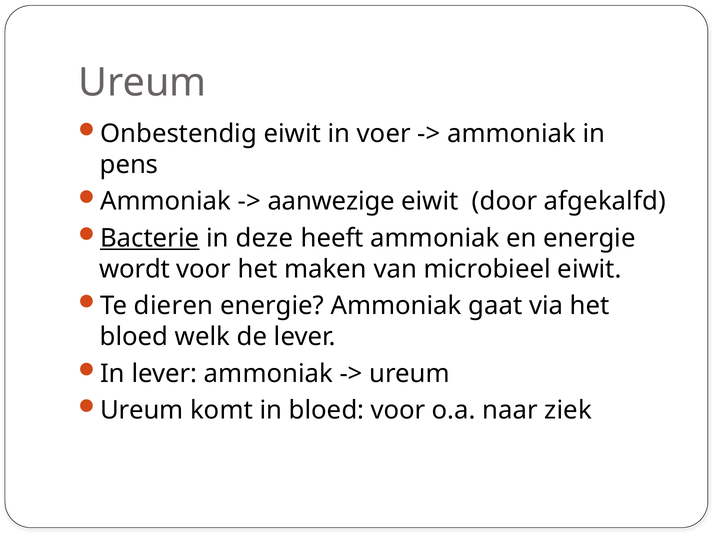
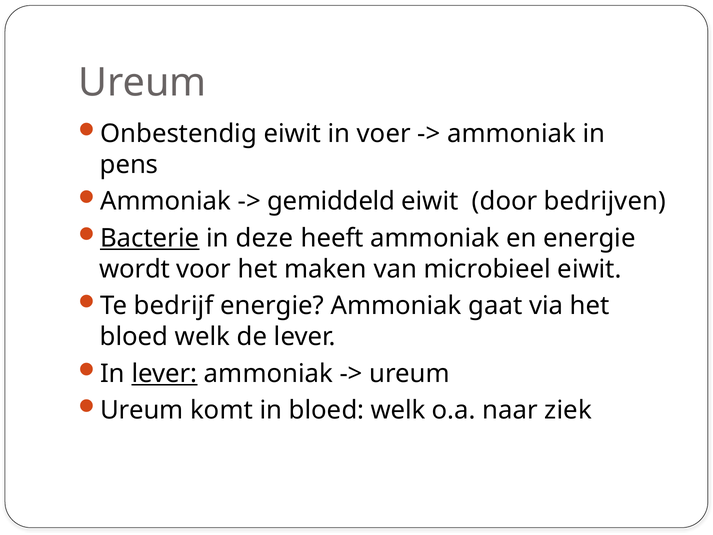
aanwezige: aanwezige -> gemiddeld
afgekalfd: afgekalfd -> bedrijven
dieren: dieren -> bedrijf
lever at (164, 373) underline: none -> present
in bloed voor: voor -> welk
